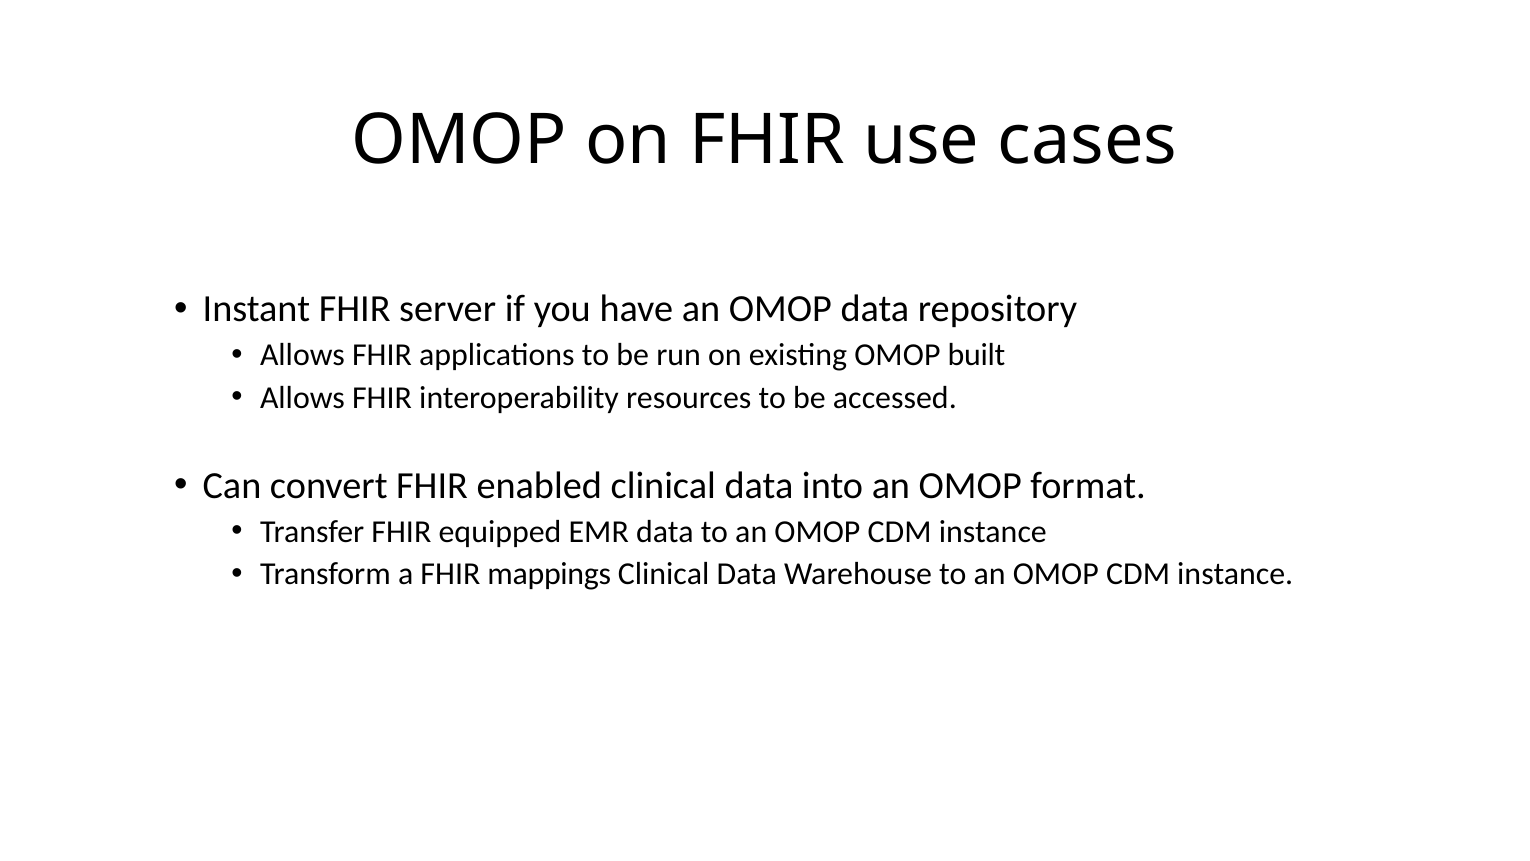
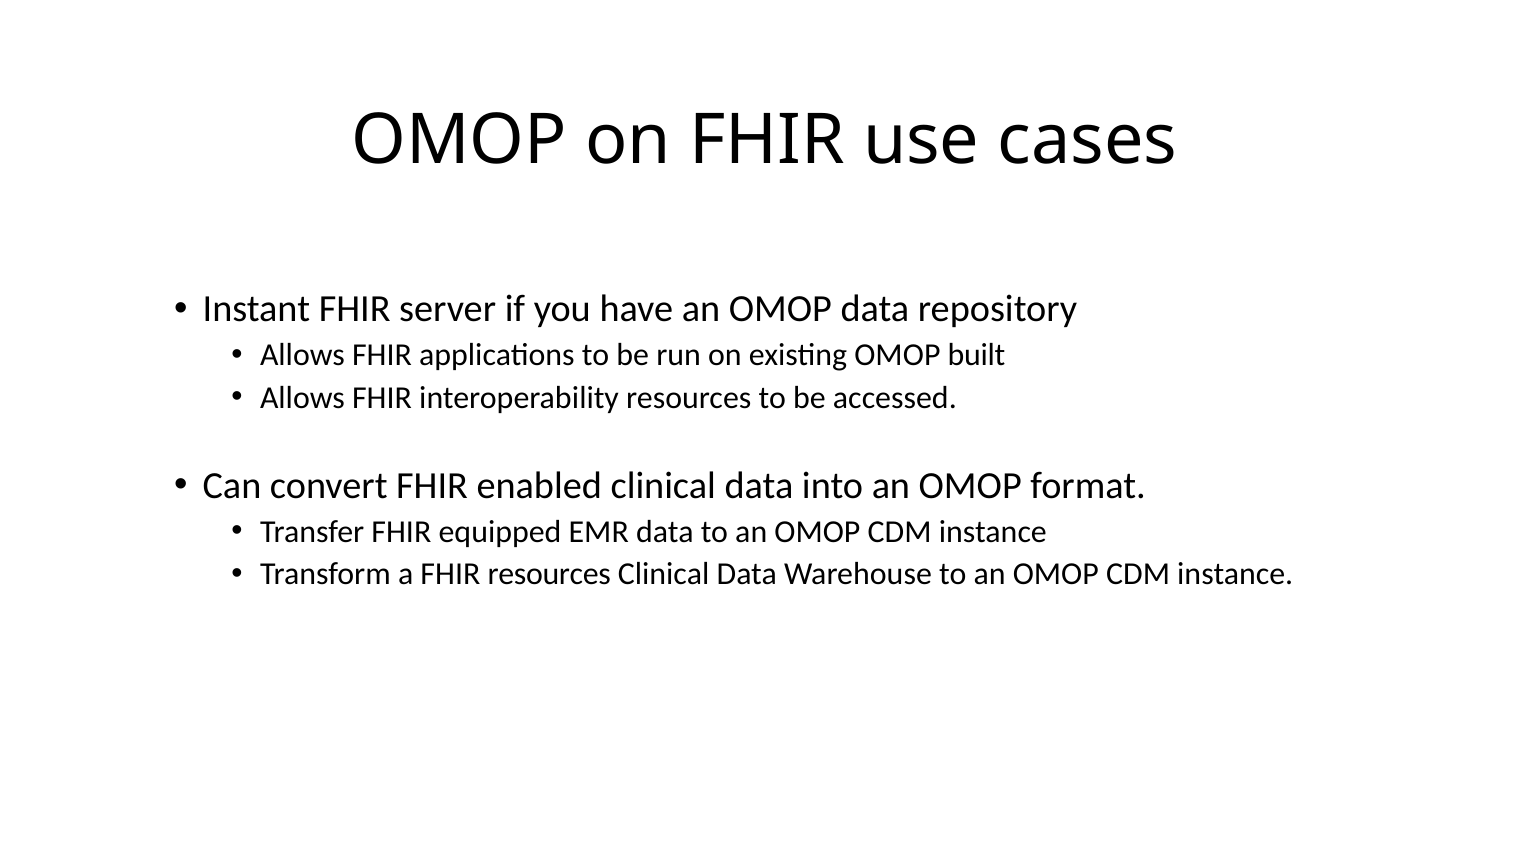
FHIR mappings: mappings -> resources
